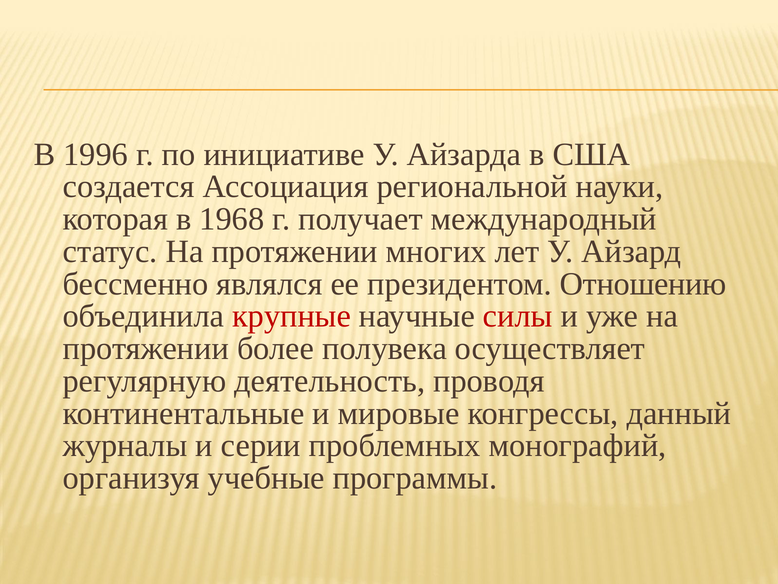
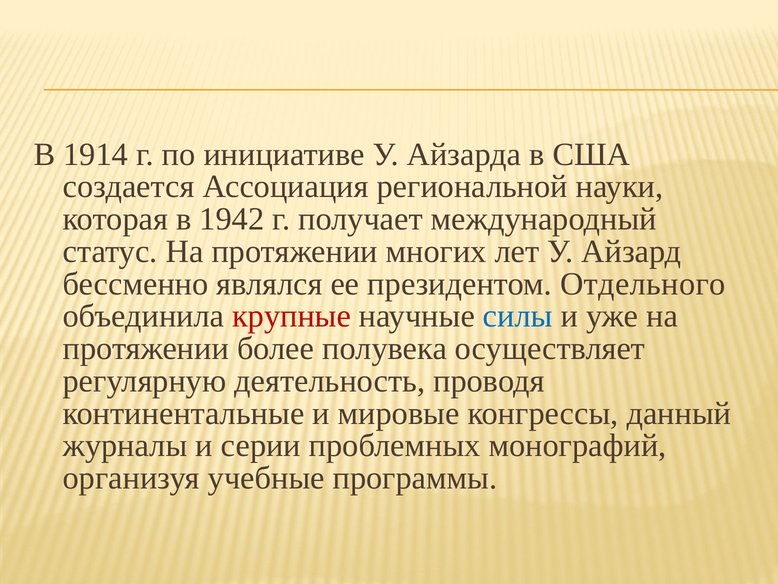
1996: 1996 -> 1914
1968: 1968 -> 1942
Отношению: Отношению -> Отдельного
силы colour: red -> blue
